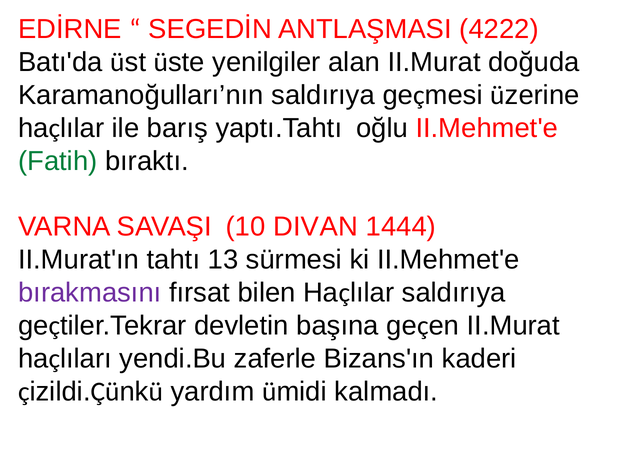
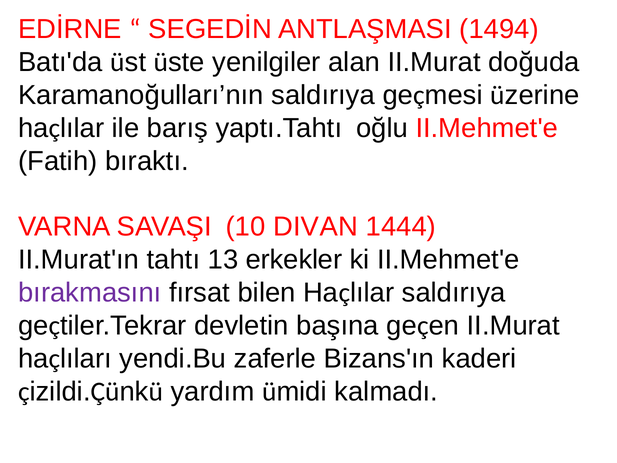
4222: 4222 -> 1494
Fatih colour: green -> black
sürmesi: sürmesi -> erkekler
